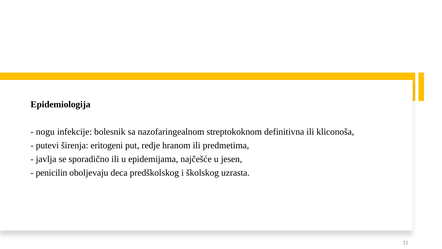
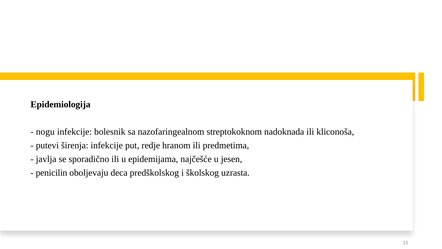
definitivna: definitivna -> nadoknada
širenja eritogeni: eritogeni -> infekcije
